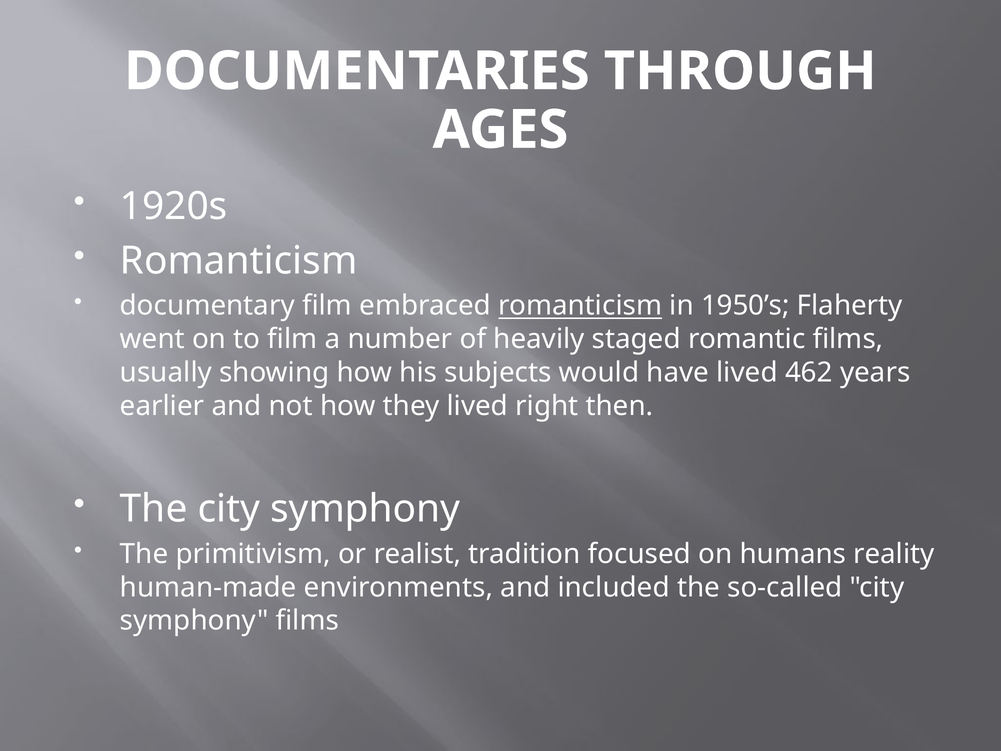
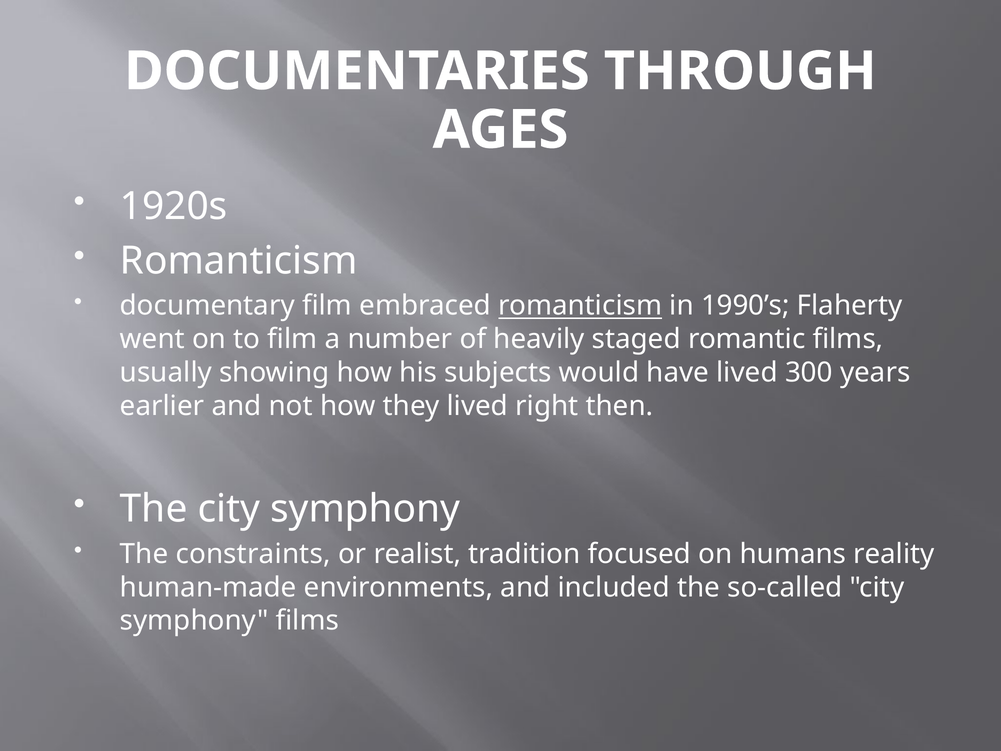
1950’s: 1950’s -> 1990’s
462: 462 -> 300
primitivism: primitivism -> constraints
